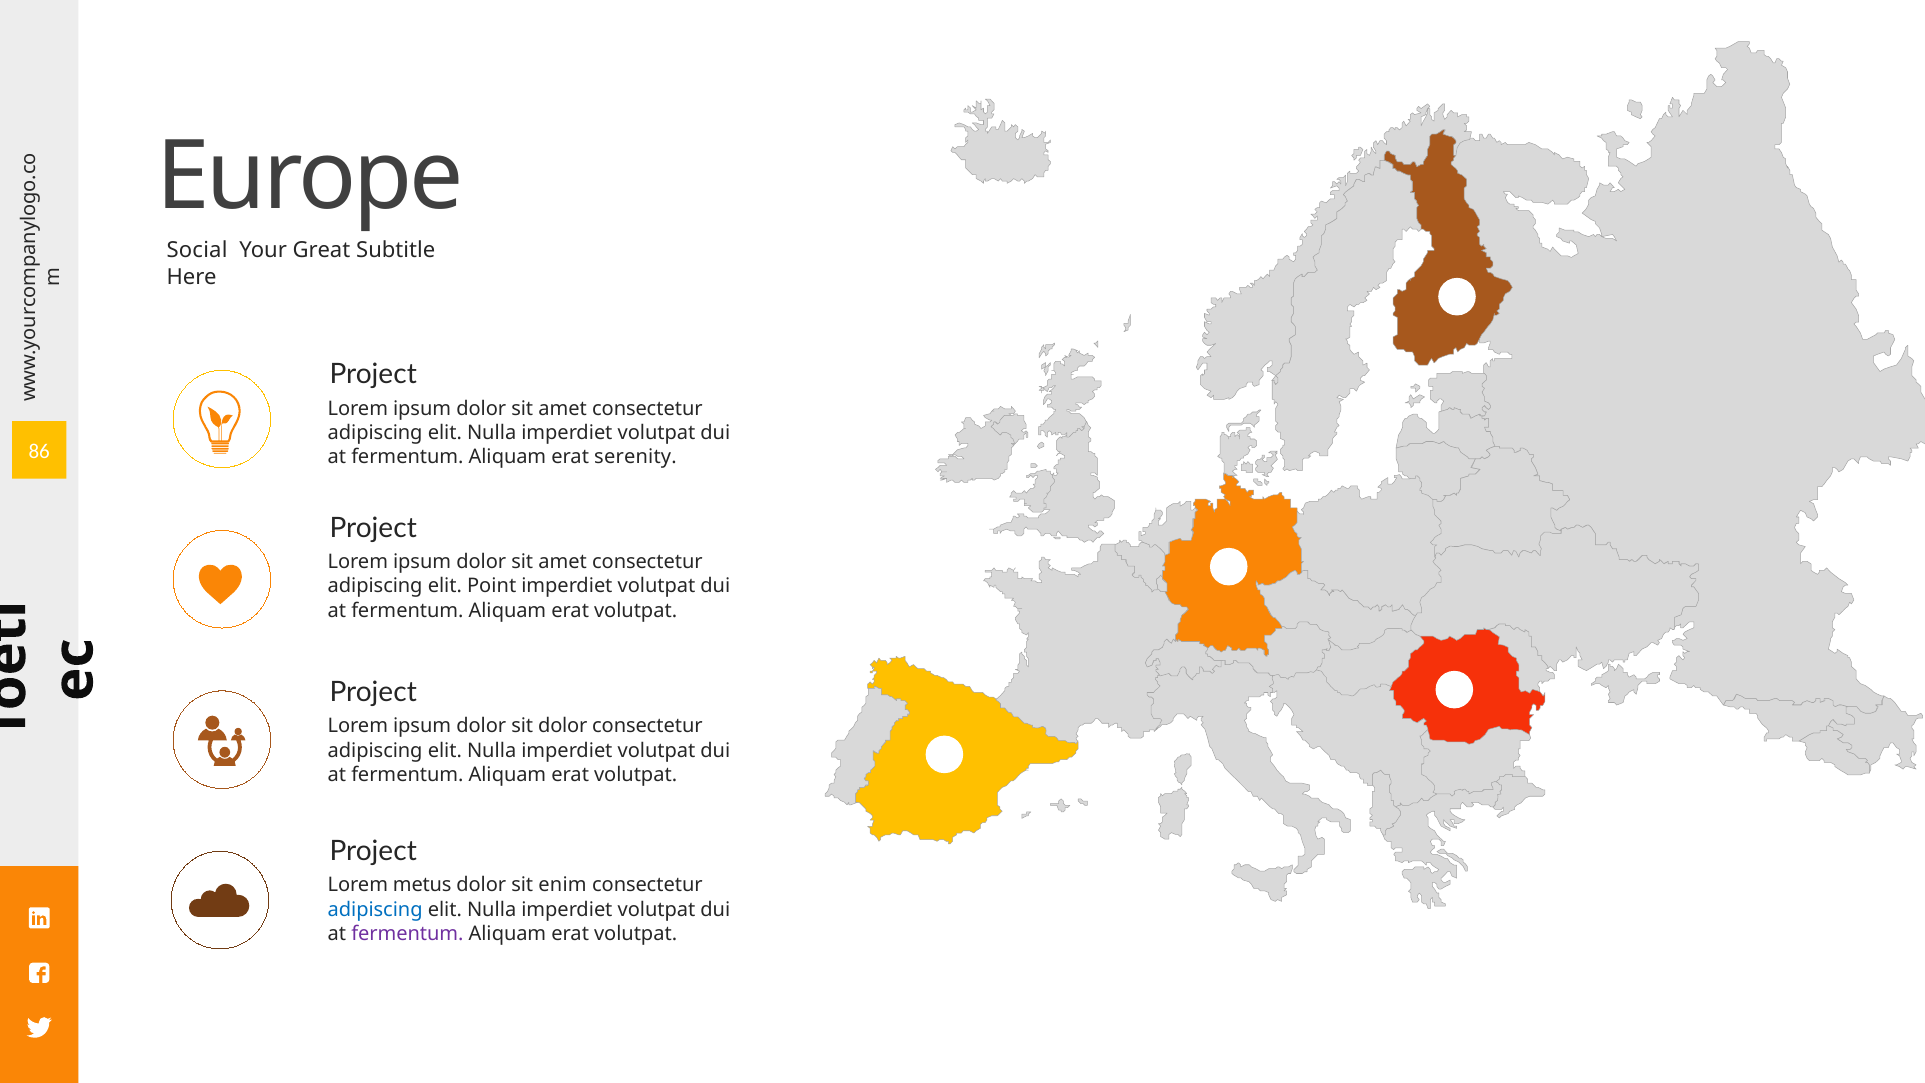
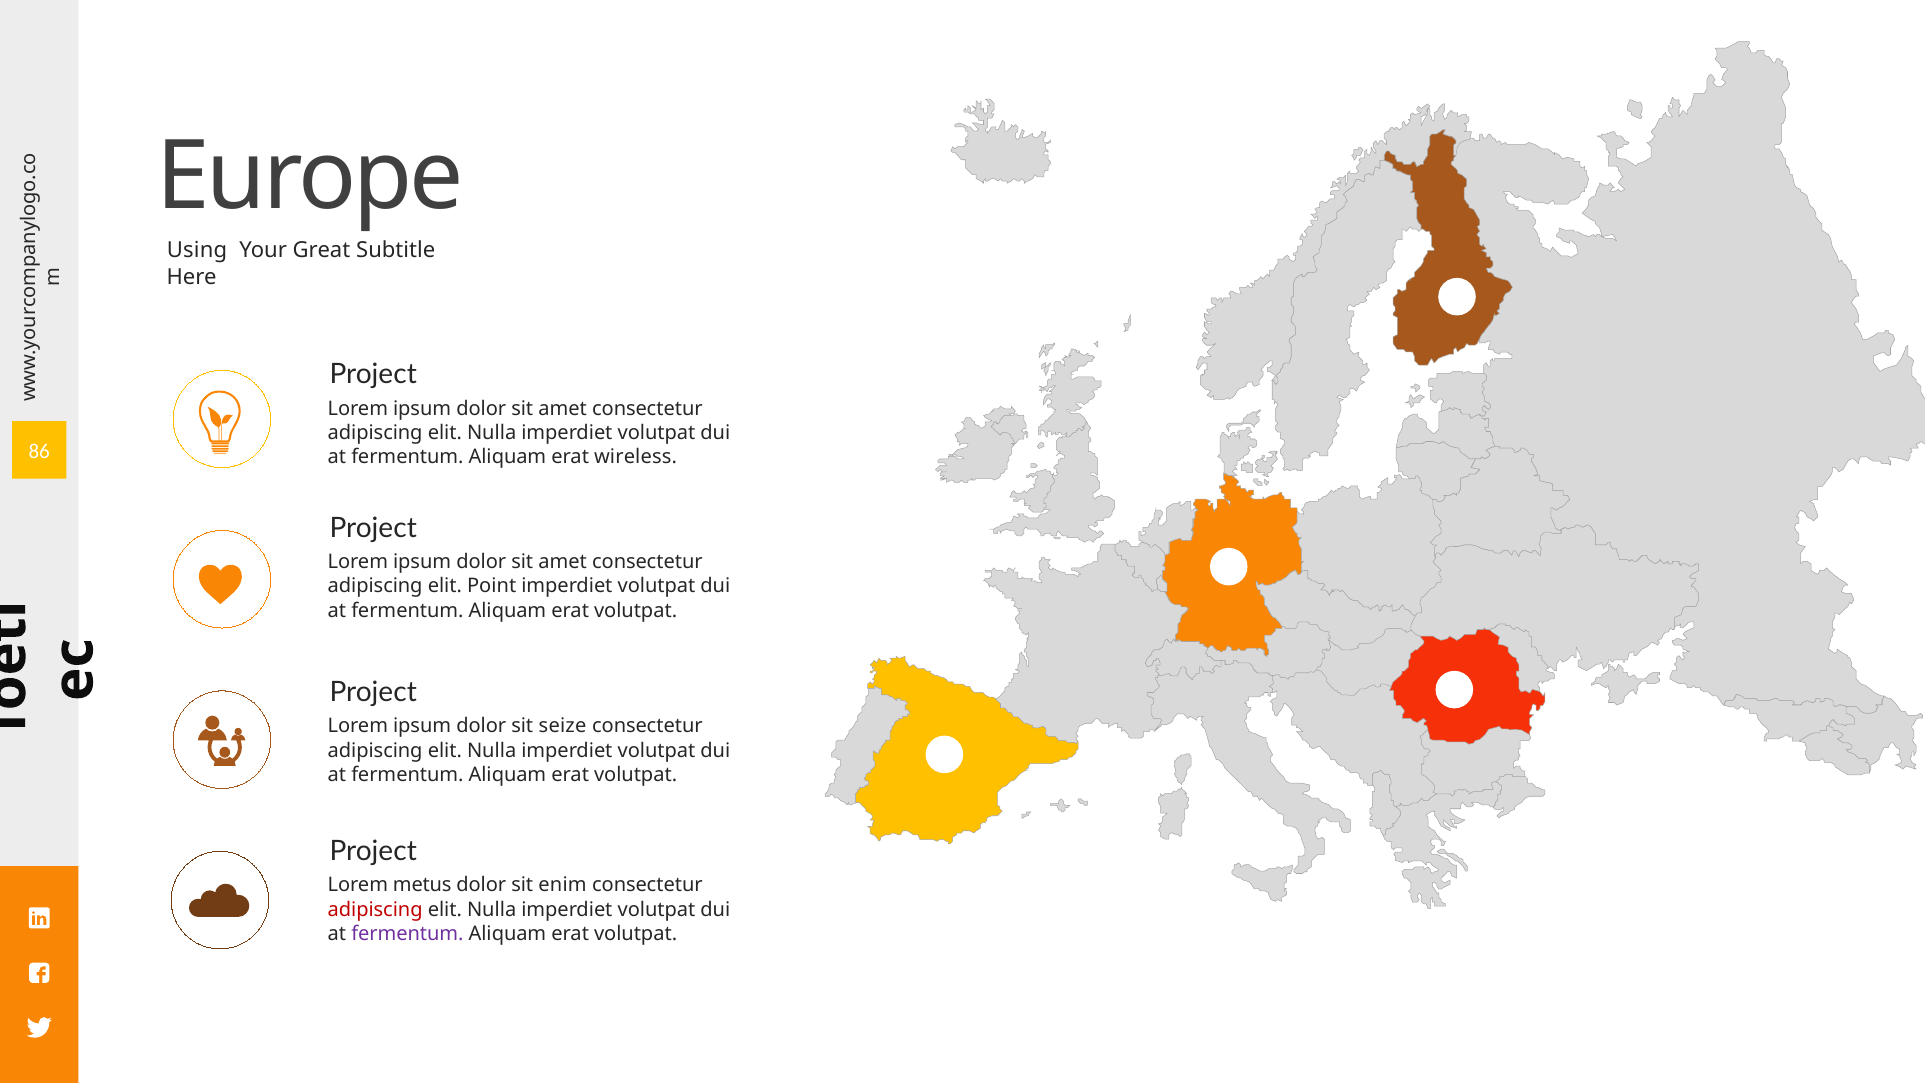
Social: Social -> Using
serenity: serenity -> wireless
sit dolor: dolor -> seize
adipiscing at (375, 909) colour: blue -> red
